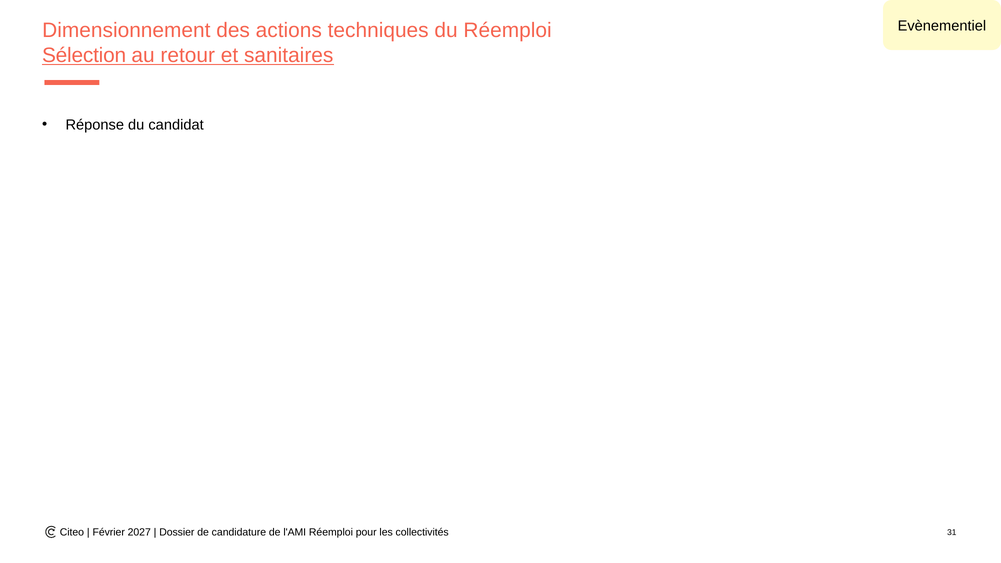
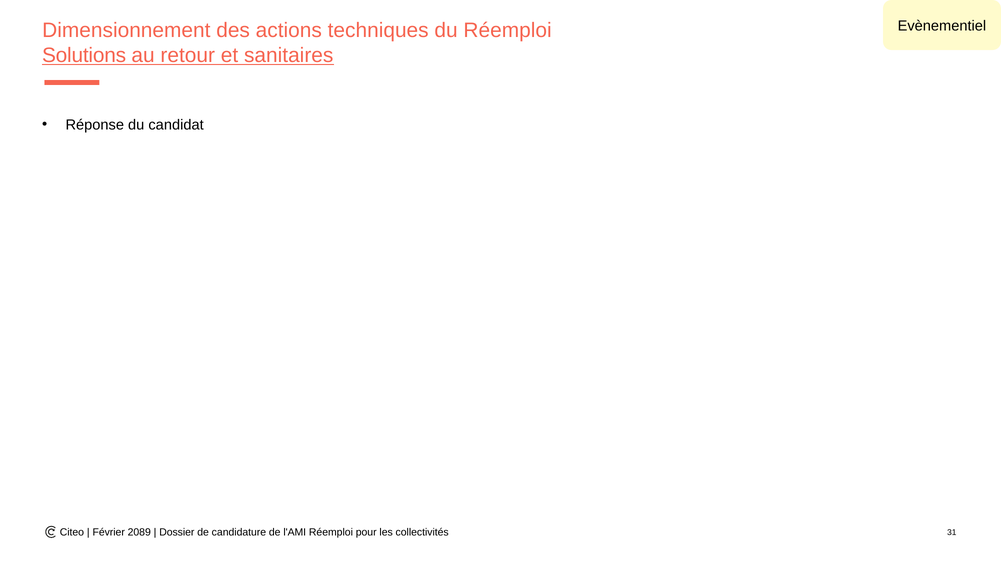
Sélection: Sélection -> Solutions
2027: 2027 -> 2089
